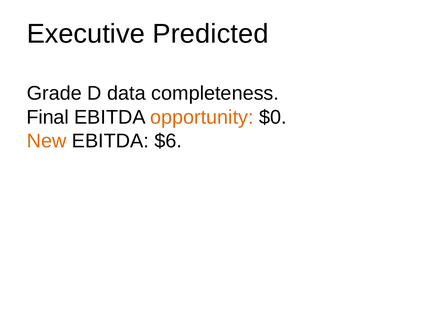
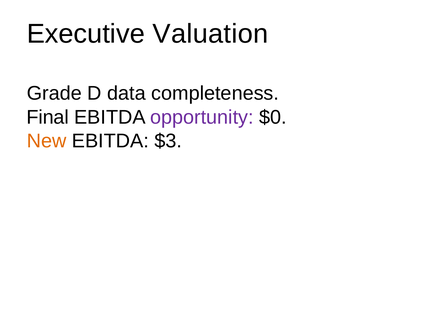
Predicted: Predicted -> Valuation
opportunity colour: orange -> purple
$6: $6 -> $3
